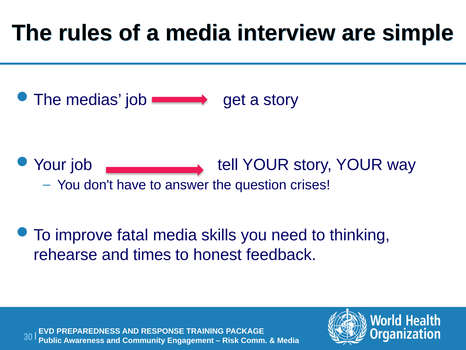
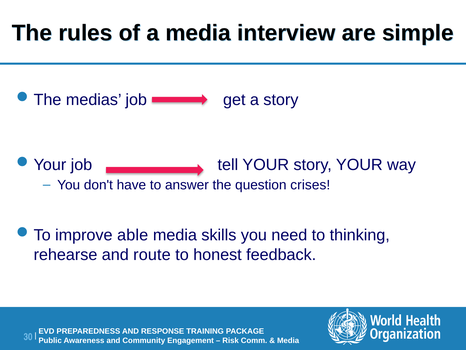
fatal: fatal -> able
times: times -> route
